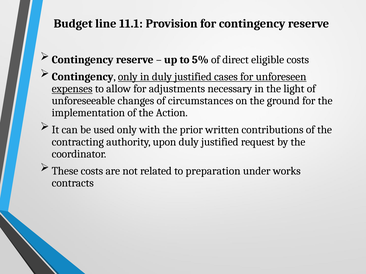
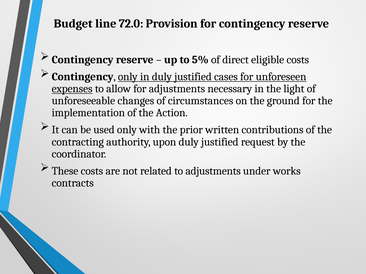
11.1: 11.1 -> 72.0
to preparation: preparation -> adjustments
